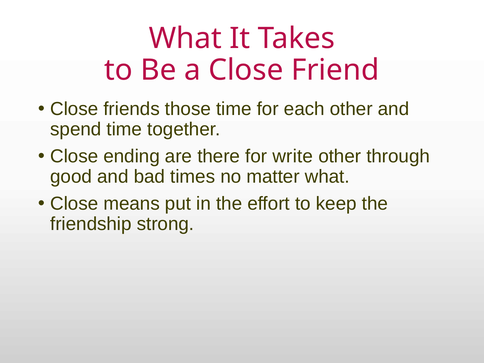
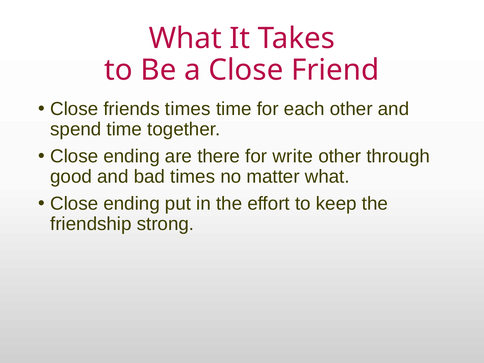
friends those: those -> times
means at (132, 204): means -> ending
